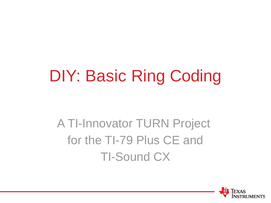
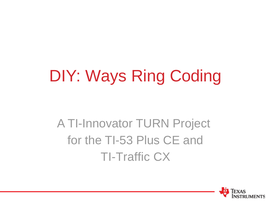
Basic: Basic -> Ways
TI-79: TI-79 -> TI-53
TI-Sound: TI-Sound -> TI-Traffic
